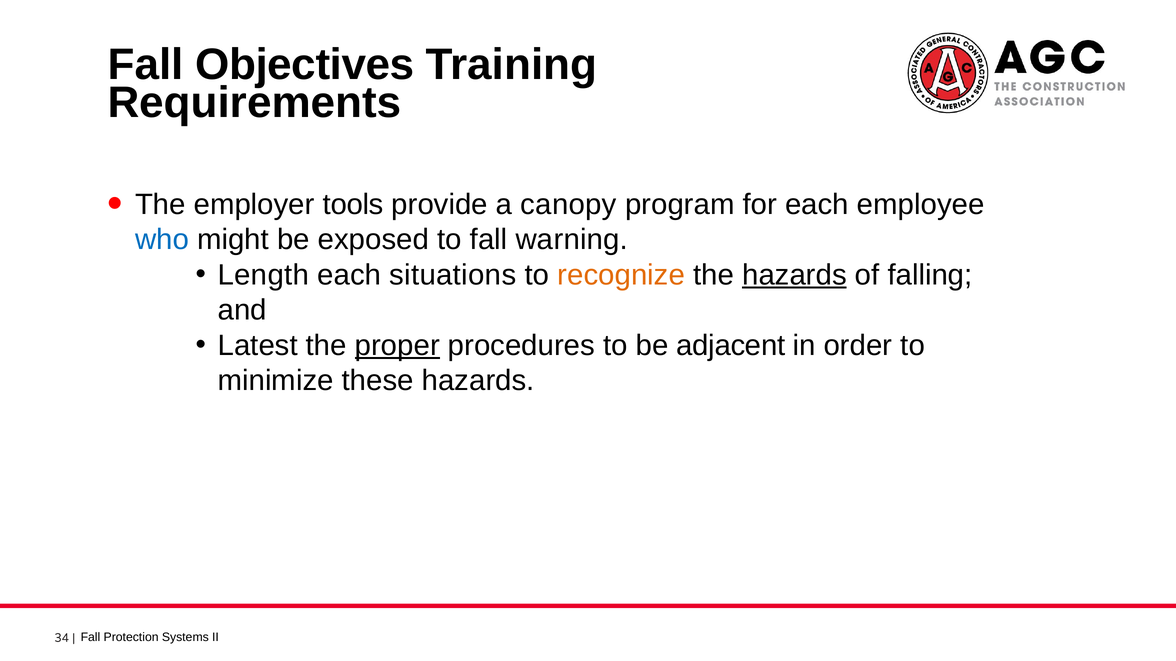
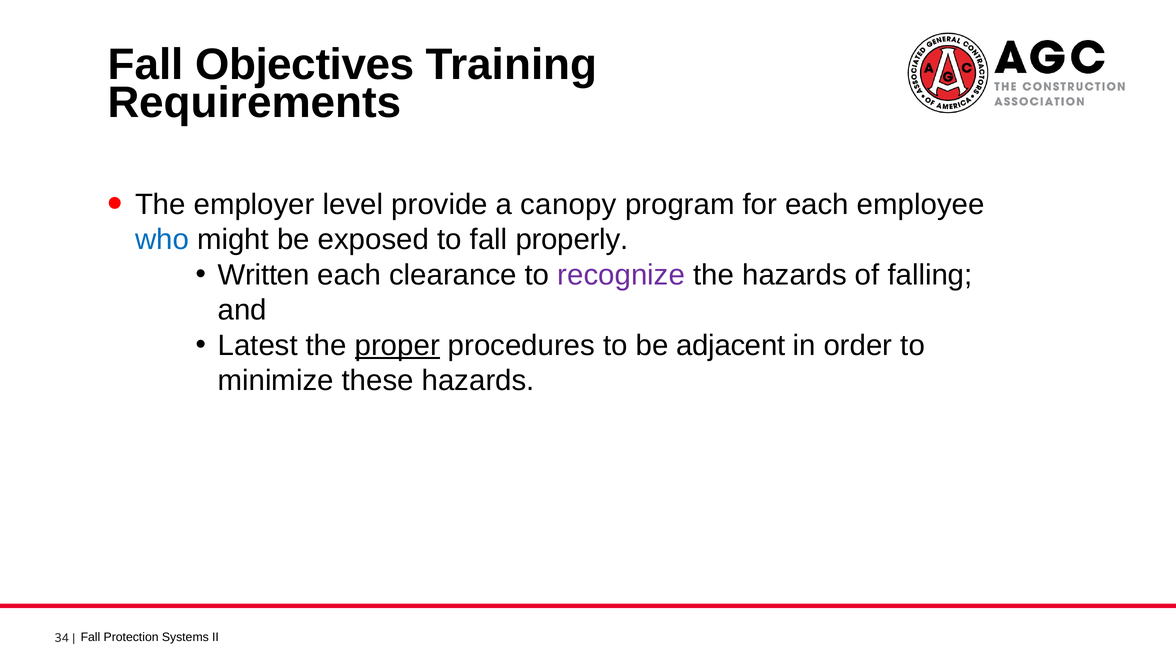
tools: tools -> level
warning: warning -> properly
Length: Length -> Written
situations: situations -> clearance
recognize colour: orange -> purple
hazards at (794, 275) underline: present -> none
